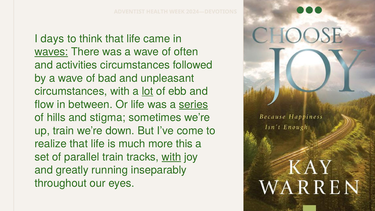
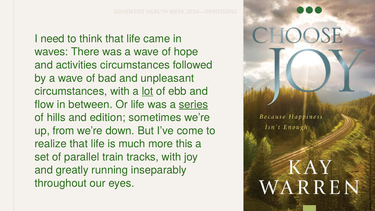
days: days -> need
waves underline: present -> none
often: often -> hope
stigma: stigma -> edition
up train: train -> from
with at (171, 157) underline: present -> none
